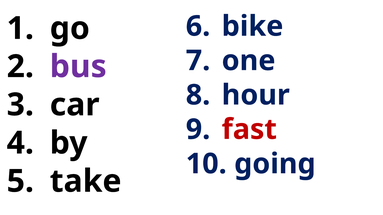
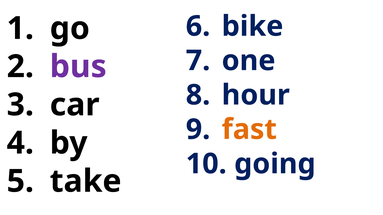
fast colour: red -> orange
